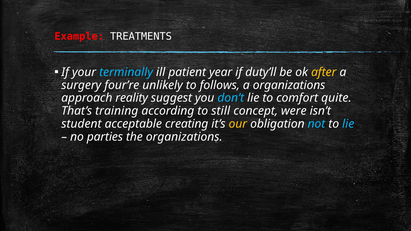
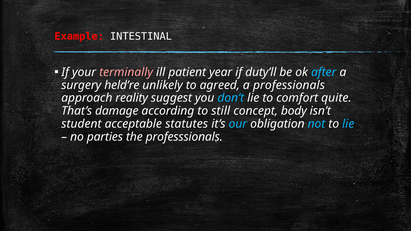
TREATMENTS: TREATMENTS -> INTESTINAL
terminally colour: light blue -> pink
after colour: yellow -> light blue
four’re: four’re -> held’re
follows: follows -> agreed
a organizations: organizations -> professionals
training: training -> damage
were: were -> body
creating: creating -> statutes
our colour: yellow -> light blue
the organizations: organizations -> professsionals
